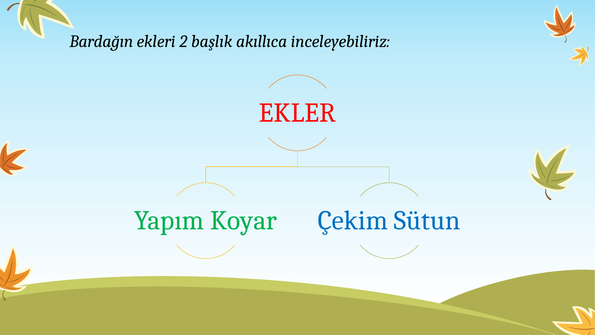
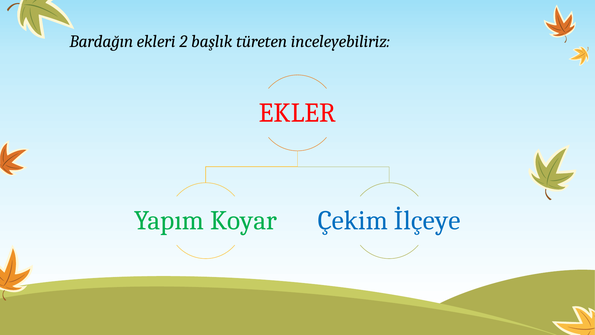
akıllıca: akıllıca -> türeten
Sütun: Sütun -> İlçeye
